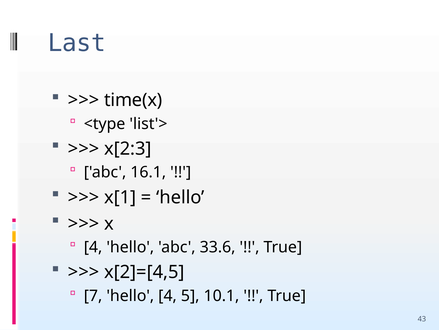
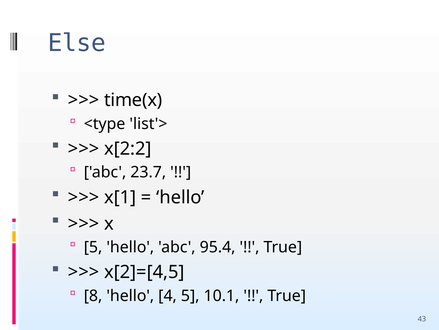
Last: Last -> Else
x[2:3: x[2:3 -> x[2:2
16.1: 16.1 -> 23.7
4 at (93, 247): 4 -> 5
33.6: 33.6 -> 95.4
7: 7 -> 8
